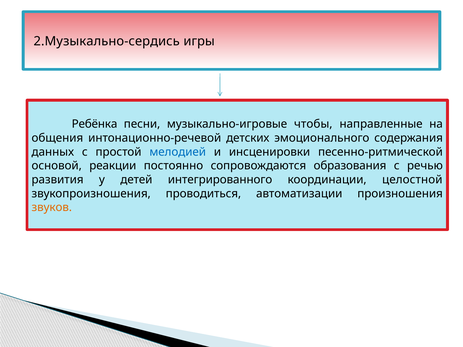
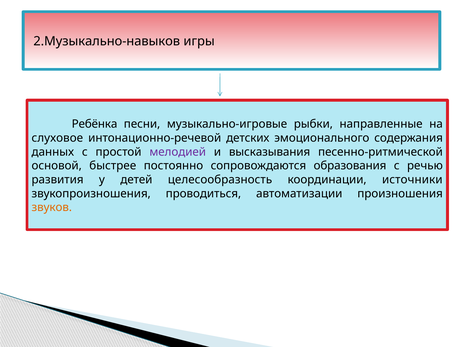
2.Музыкально-сердись: 2.Музыкально-сердись -> 2.Музыкально-навыков
чтобы: чтобы -> рыбки
общения: общения -> слуховое
мелодией colour: blue -> purple
инсценировки: инсценировки -> высказывания
реакции: реакции -> быстрее
интегрированного: интегрированного -> целесообразность
целостной: целостной -> источники
